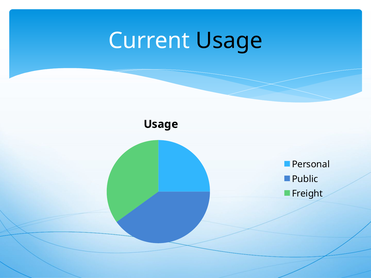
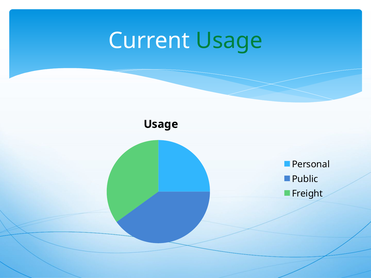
Usage at (229, 41) colour: black -> green
